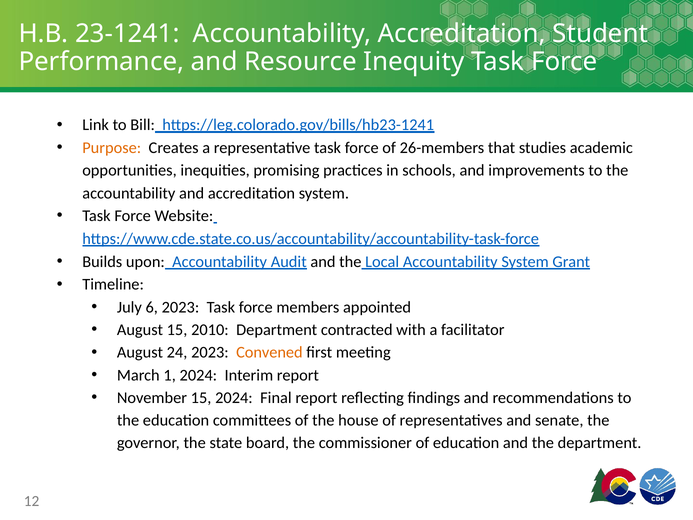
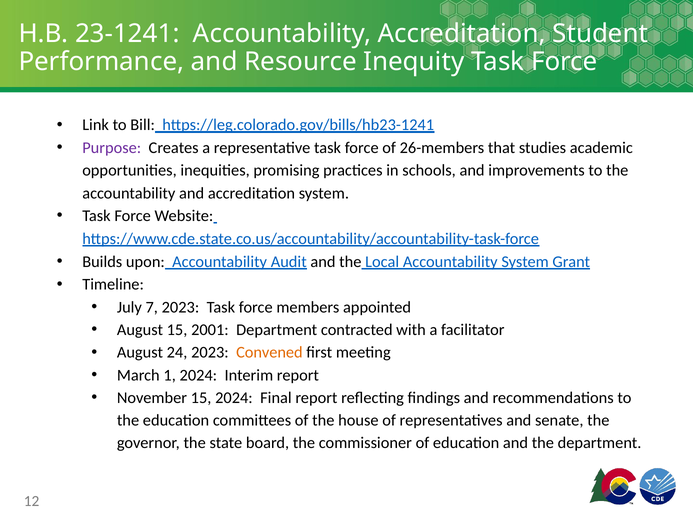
Purpose colour: orange -> purple
6: 6 -> 7
2010: 2010 -> 2001
